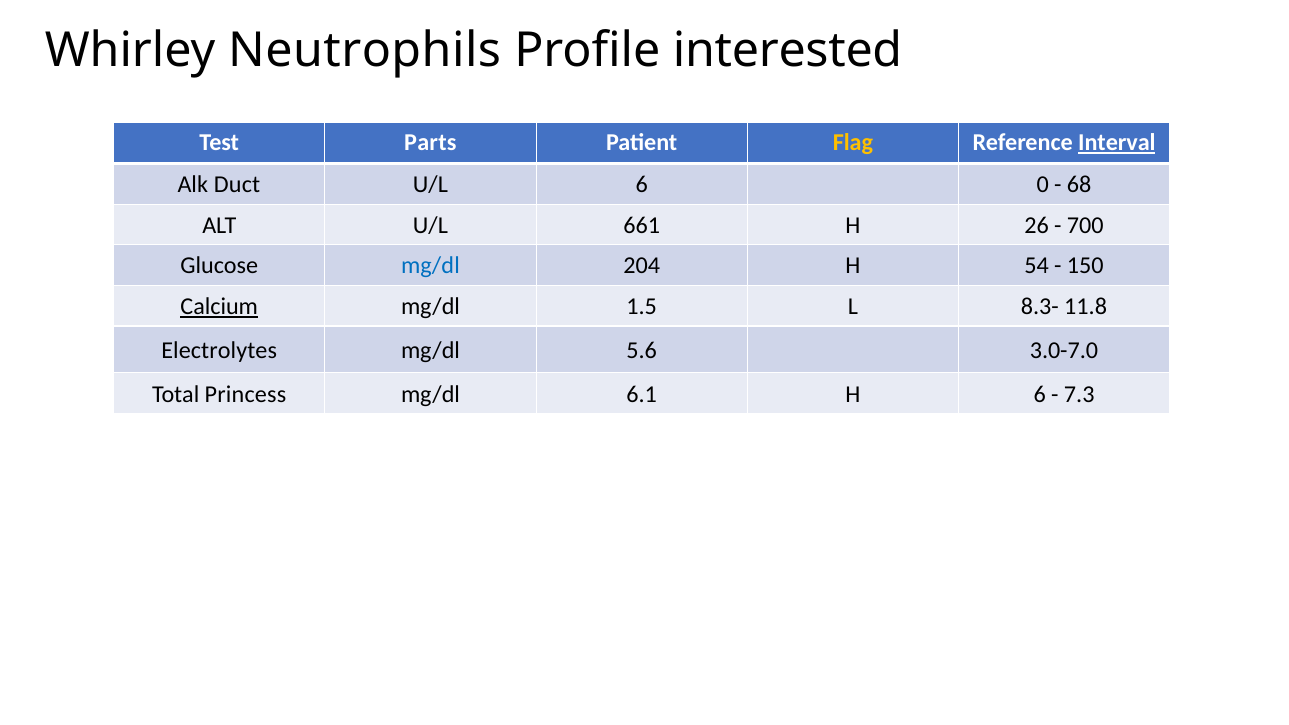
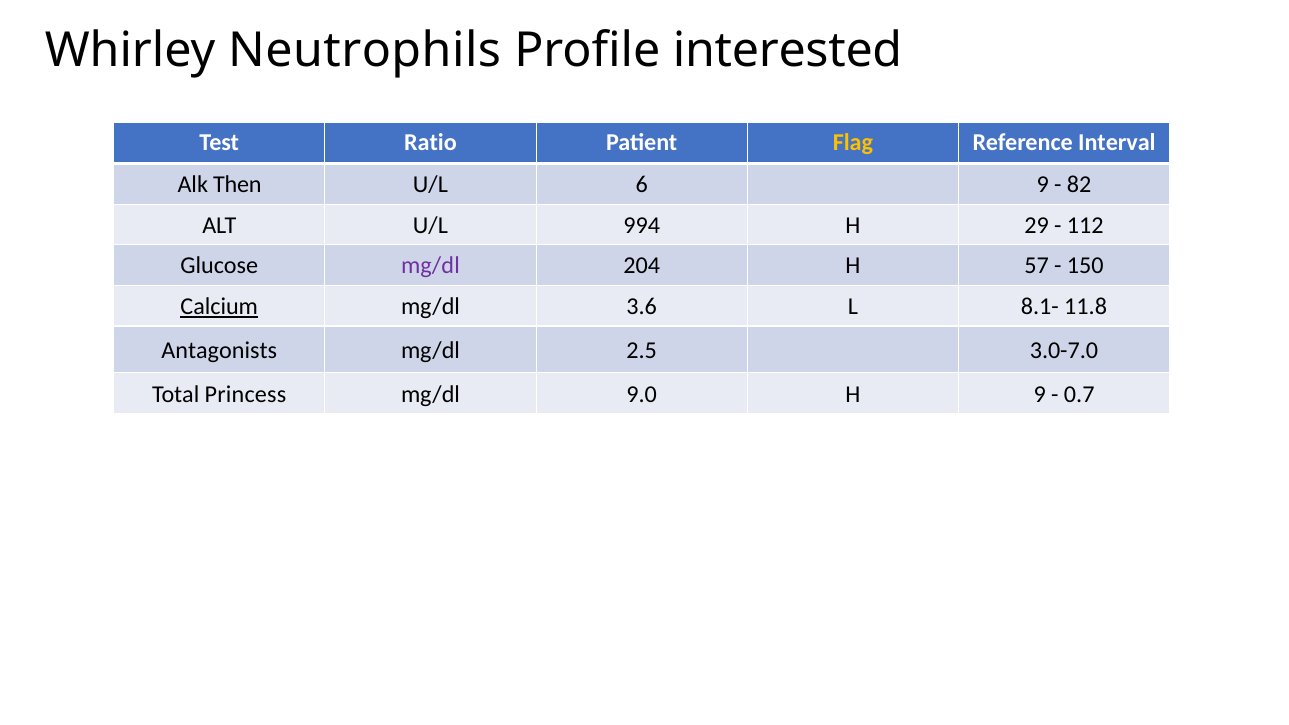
Parts: Parts -> Ratio
Interval underline: present -> none
Duct: Duct -> Then
6 0: 0 -> 9
68: 68 -> 82
661: 661 -> 994
26: 26 -> 29
700: 700 -> 112
mg/dl at (430, 266) colour: blue -> purple
54: 54 -> 57
1.5: 1.5 -> 3.6
8.3-: 8.3- -> 8.1-
Electrolytes: Electrolytes -> Antagonists
5.6: 5.6 -> 2.5
6.1: 6.1 -> 9.0
H 6: 6 -> 9
7.3: 7.3 -> 0.7
